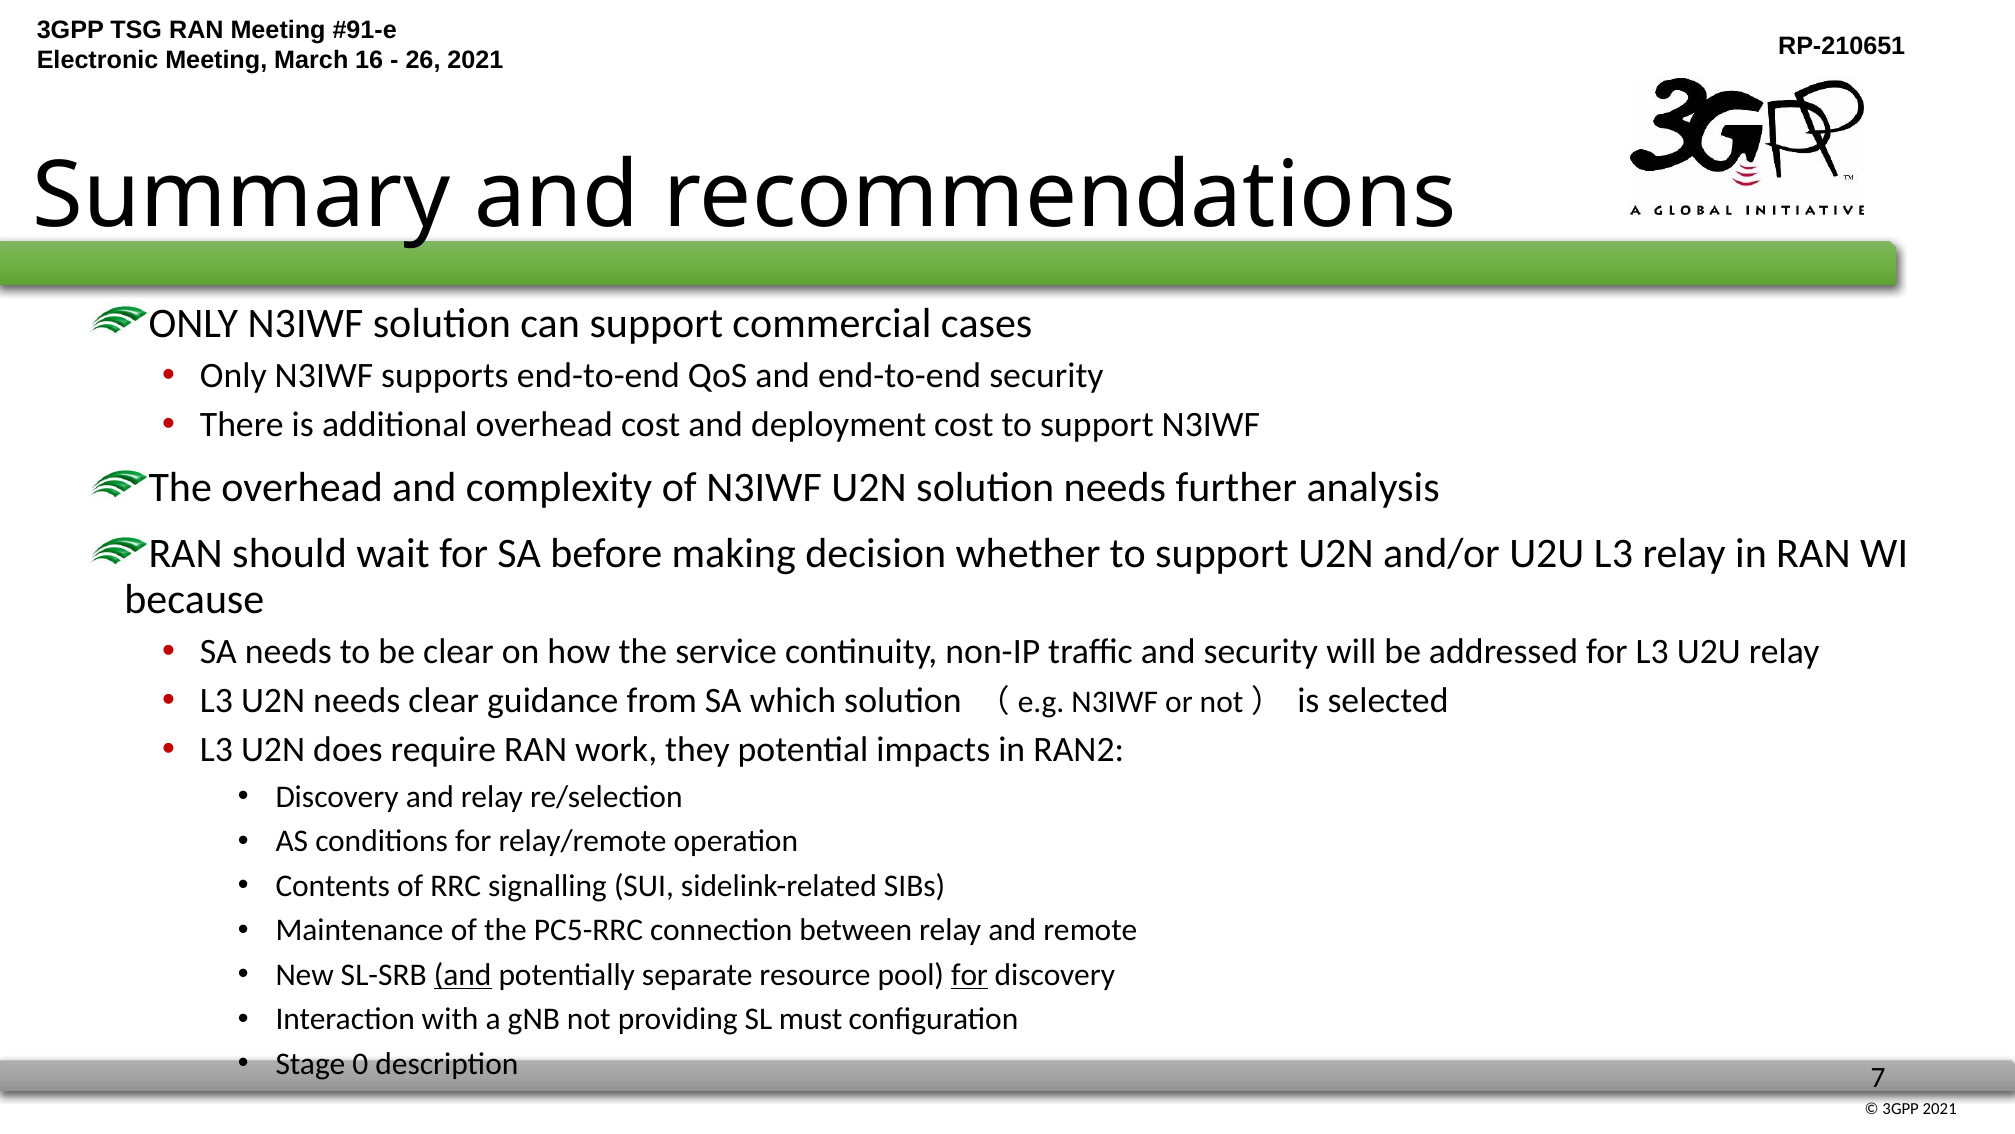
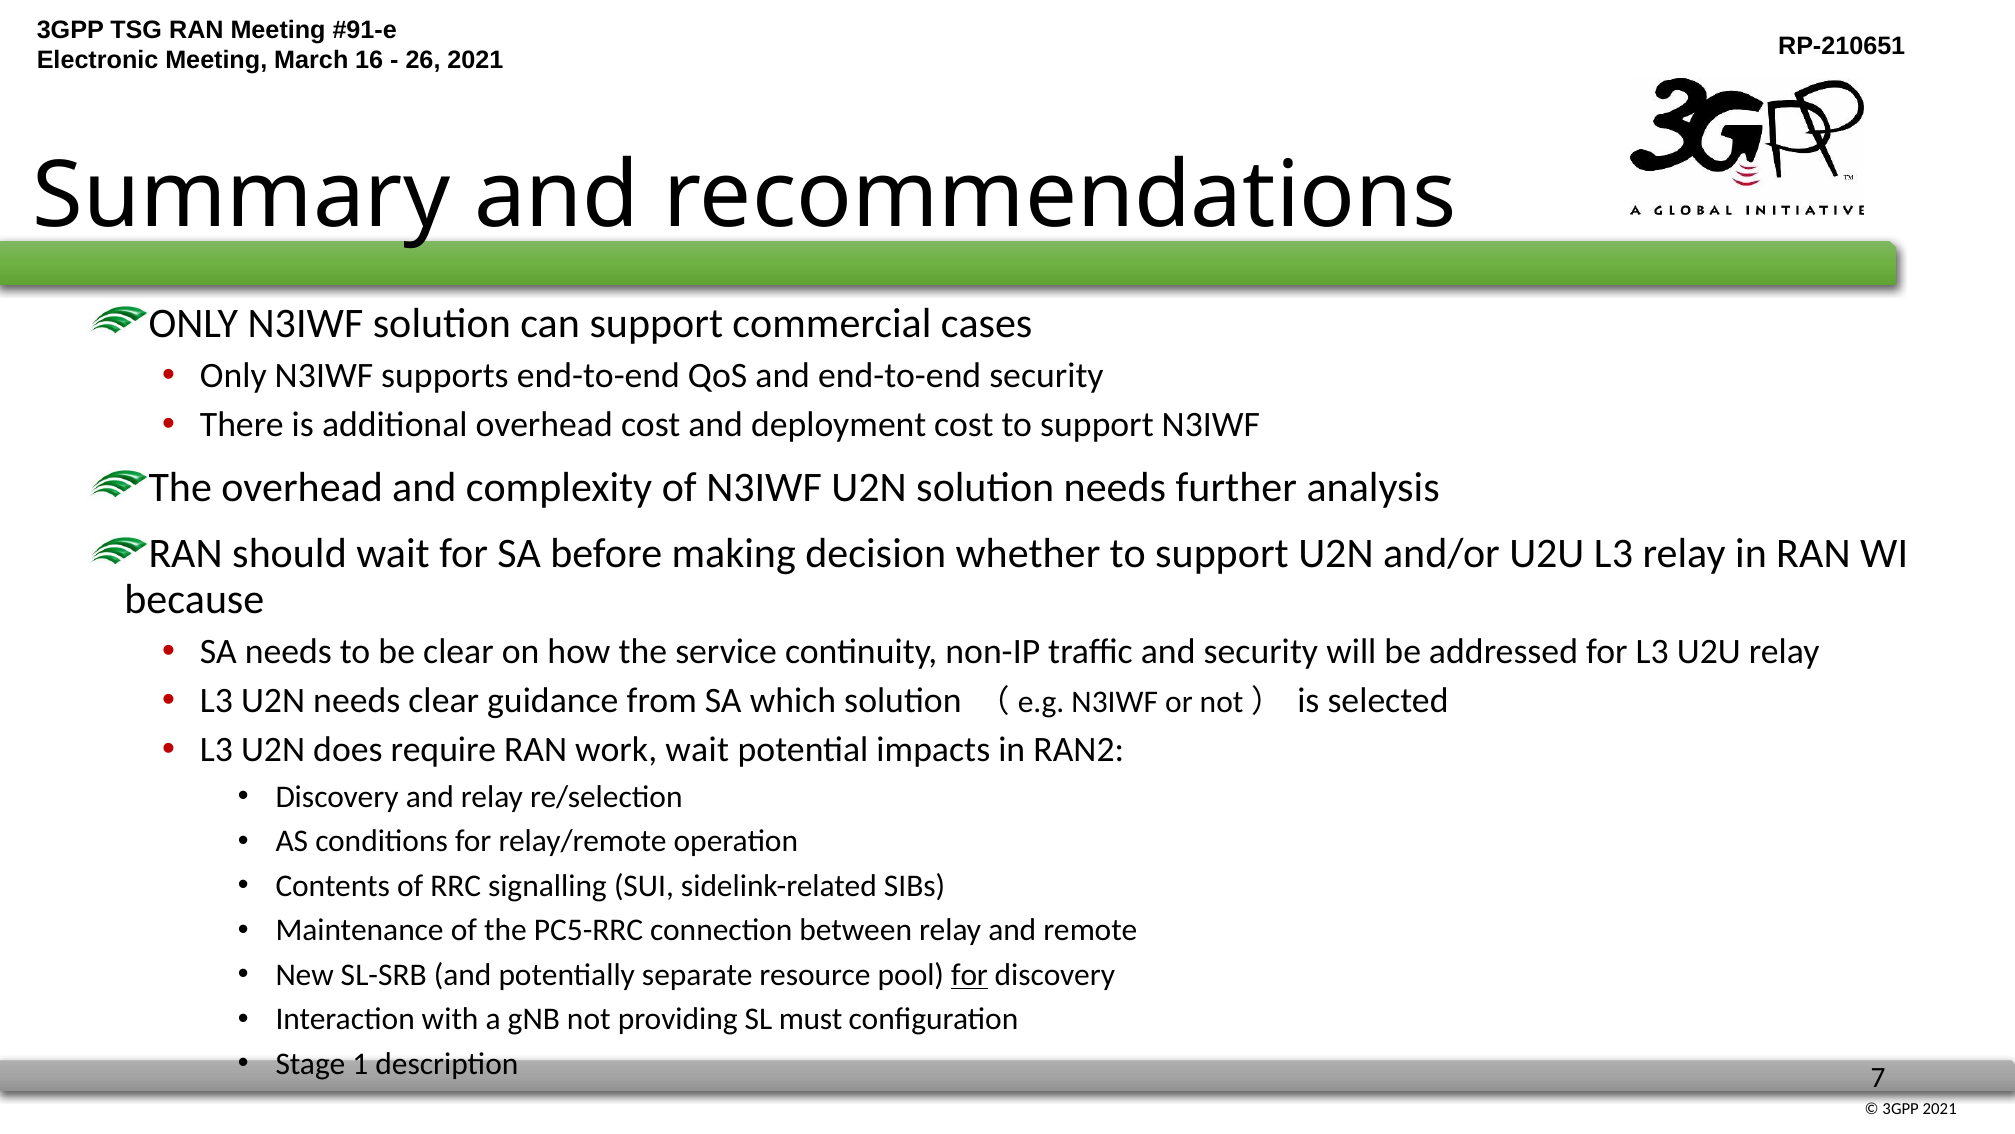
work they: they -> wait
and at (463, 974) underline: present -> none
0: 0 -> 1
